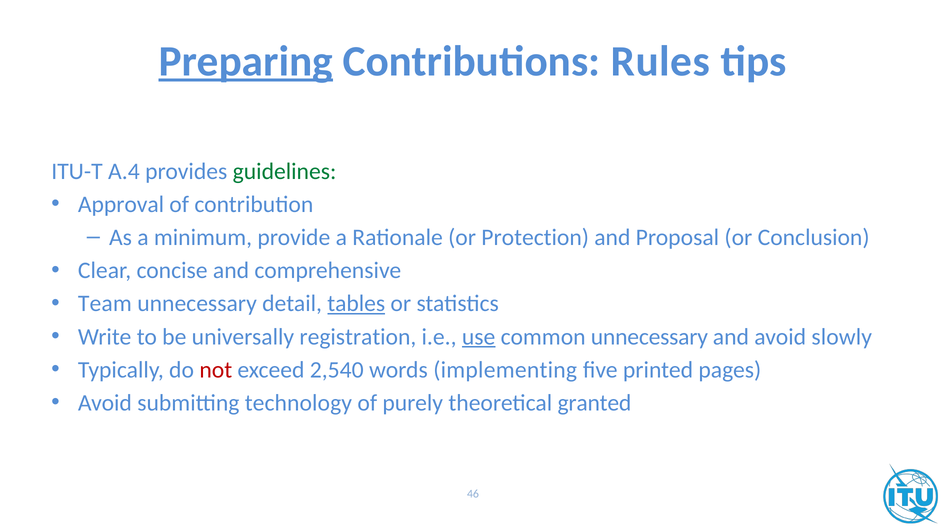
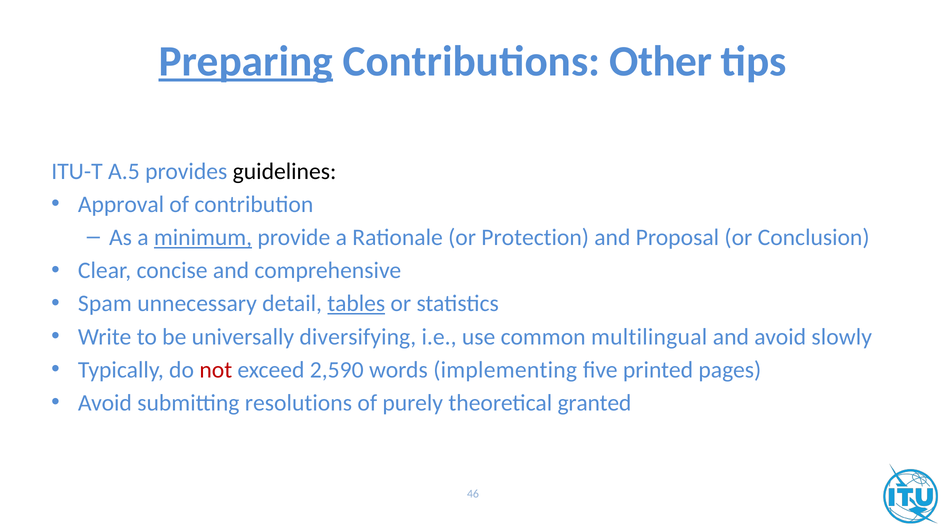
Rules: Rules -> Other
A.4: A.4 -> A.5
guidelines colour: green -> black
minimum underline: none -> present
Team: Team -> Spam
registration: registration -> diversifying
use underline: present -> none
common unnecessary: unnecessary -> multilingual
2,540: 2,540 -> 2,590
technology: technology -> resolutions
